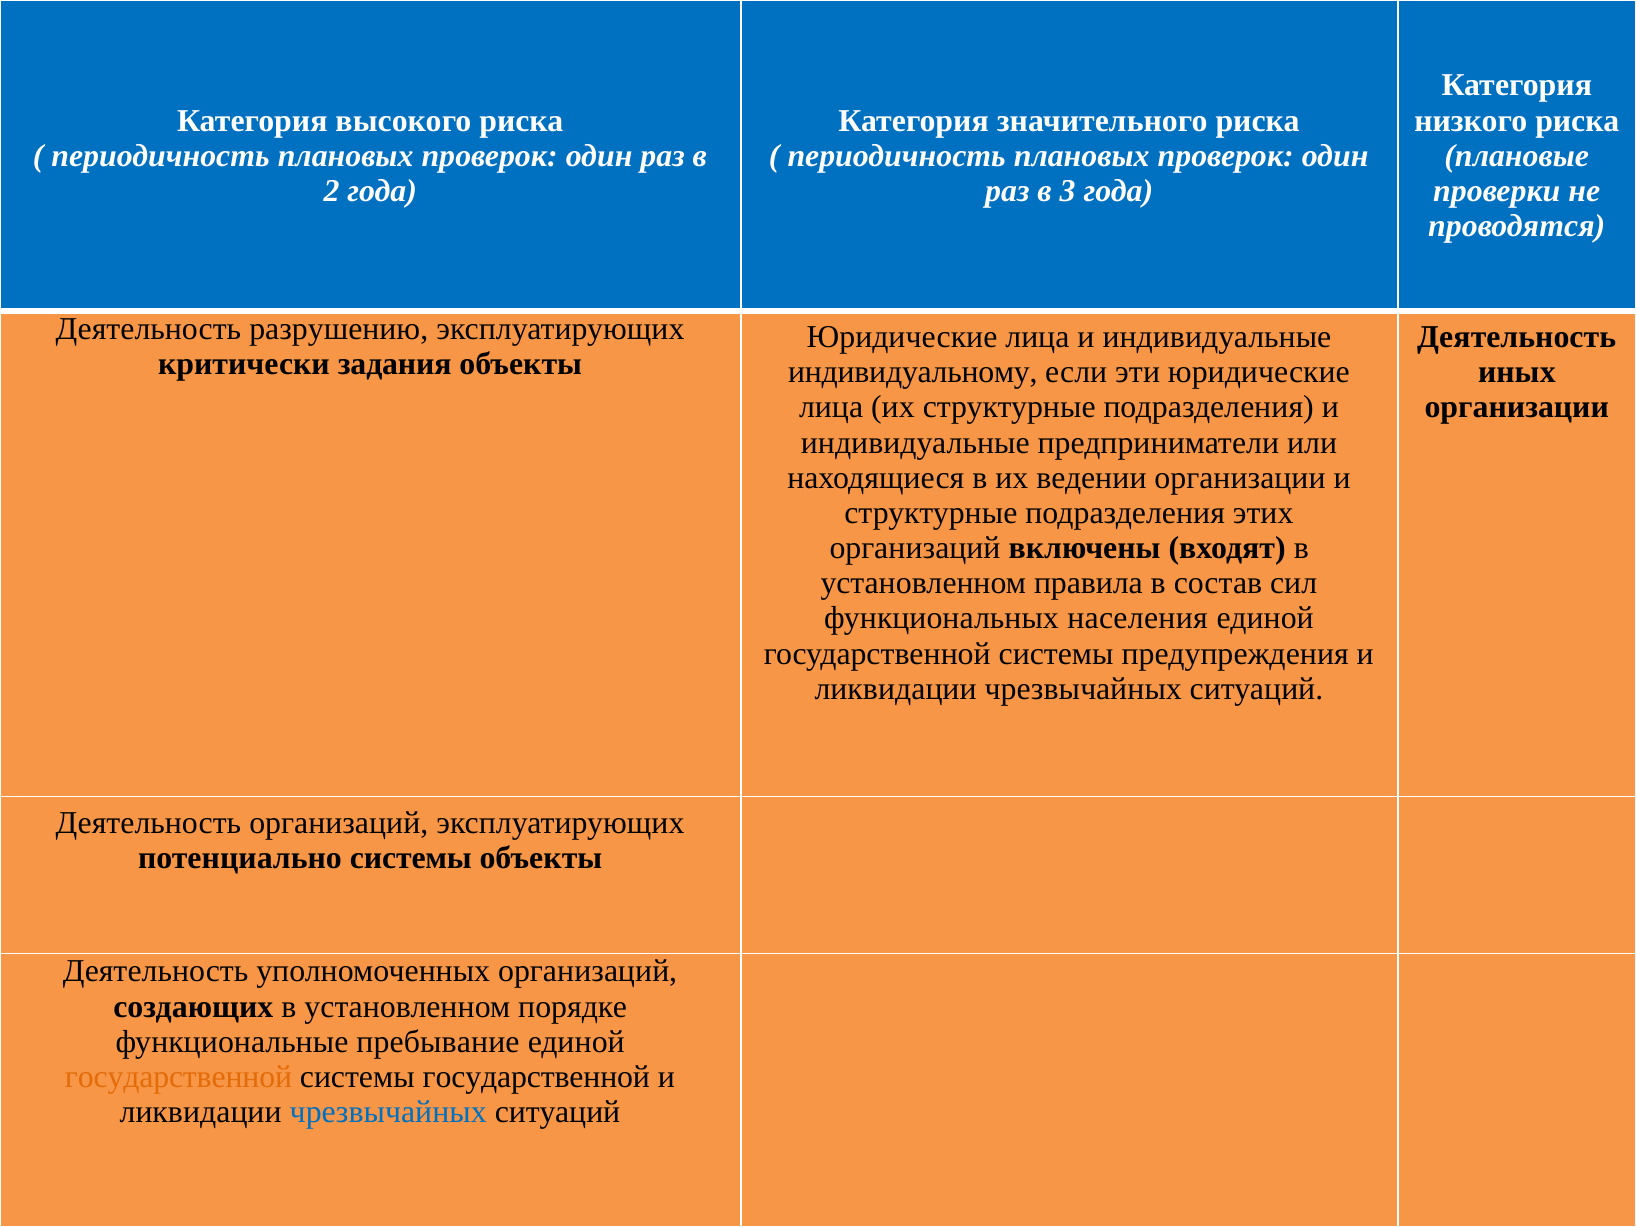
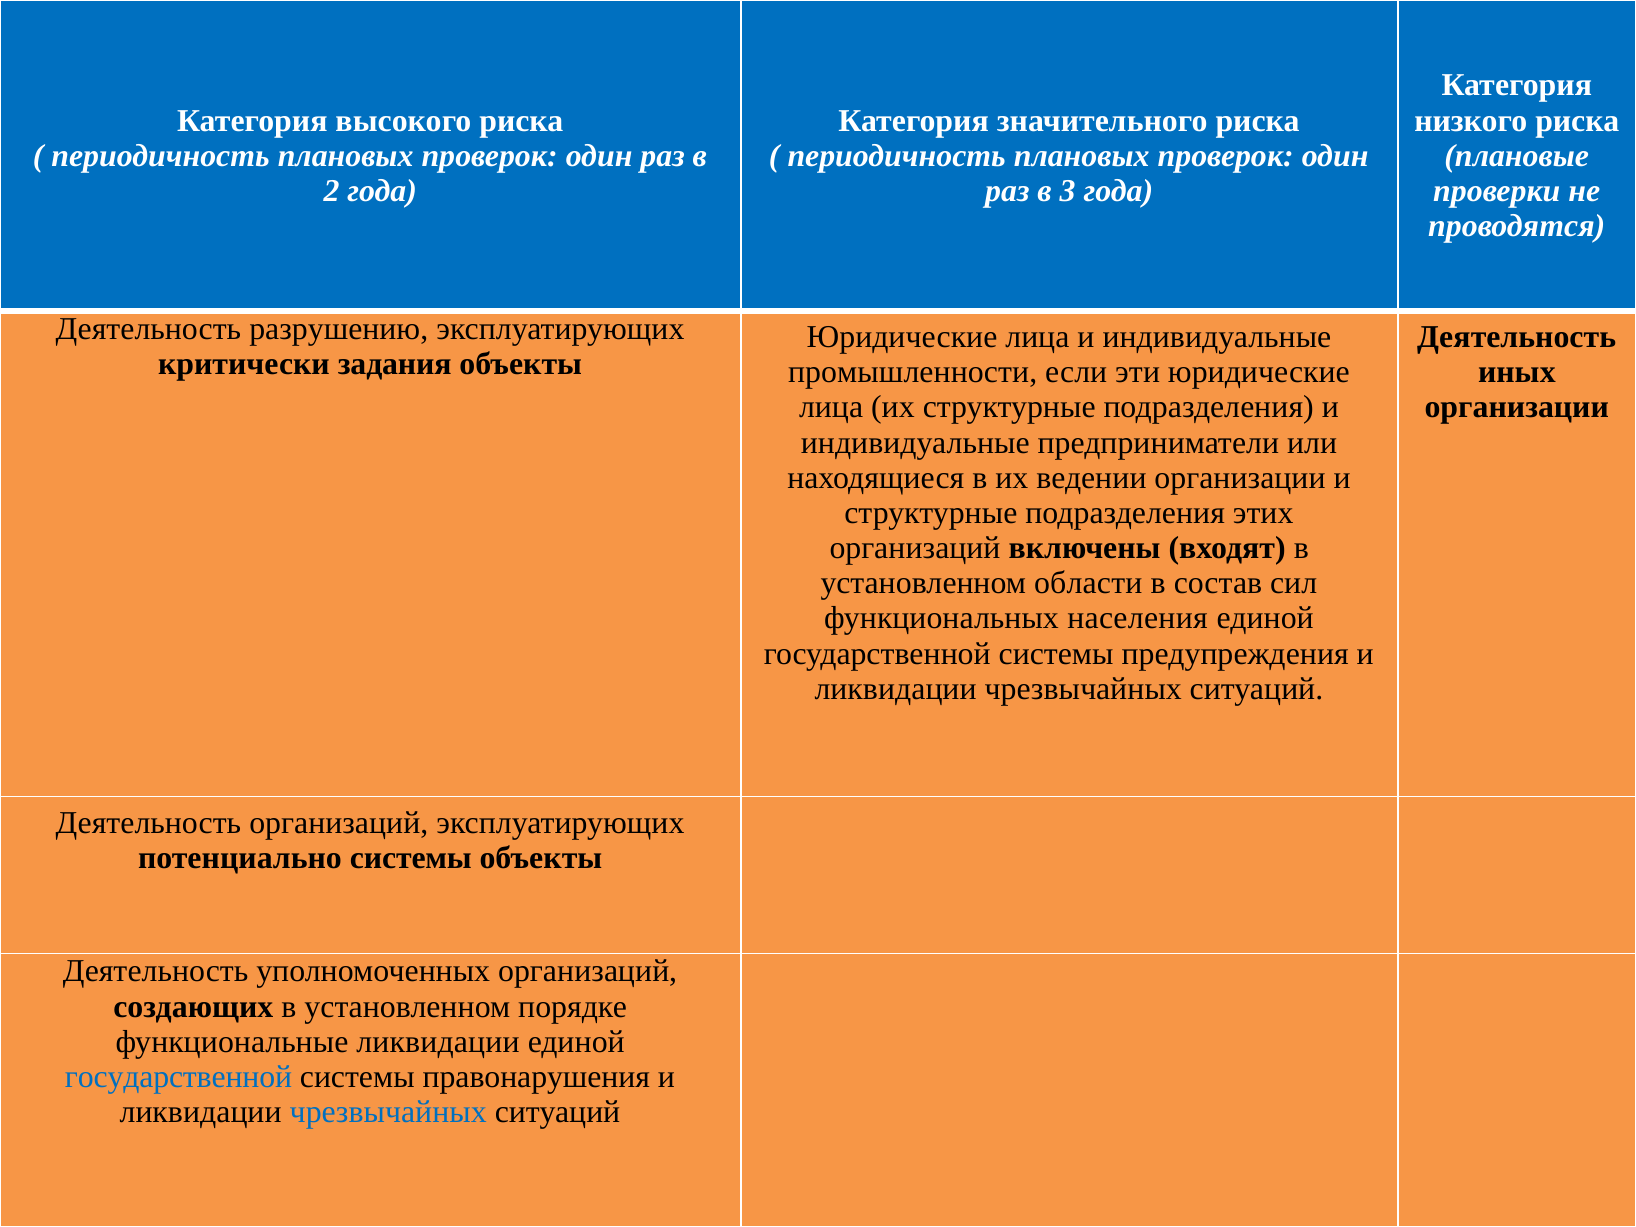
индивидуальному: индивидуальному -> промышленности
правила: правила -> области
функциональные пребывание: пребывание -> ликвидации
государственной at (178, 1077) colour: orange -> blue
системы государственной: государственной -> правонарушения
